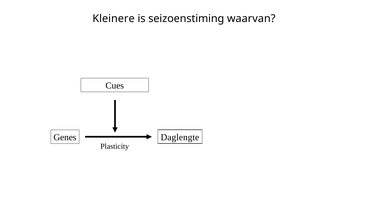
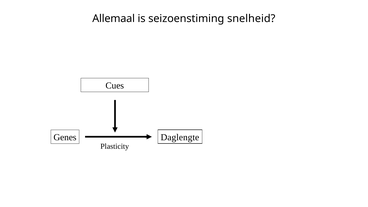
Kleinere: Kleinere -> Allemaal
waarvan: waarvan -> snelheid
